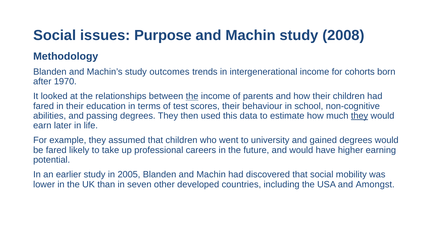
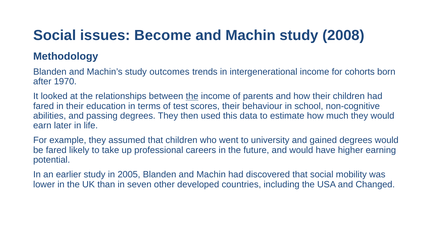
Purpose: Purpose -> Become
they at (360, 116) underline: present -> none
Amongst: Amongst -> Changed
